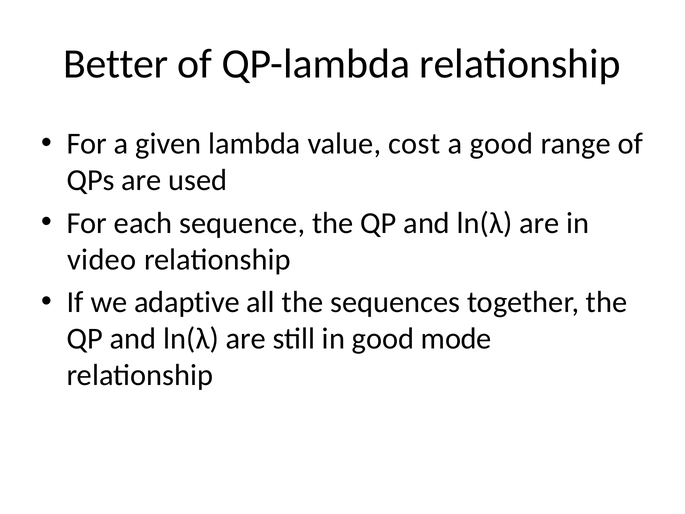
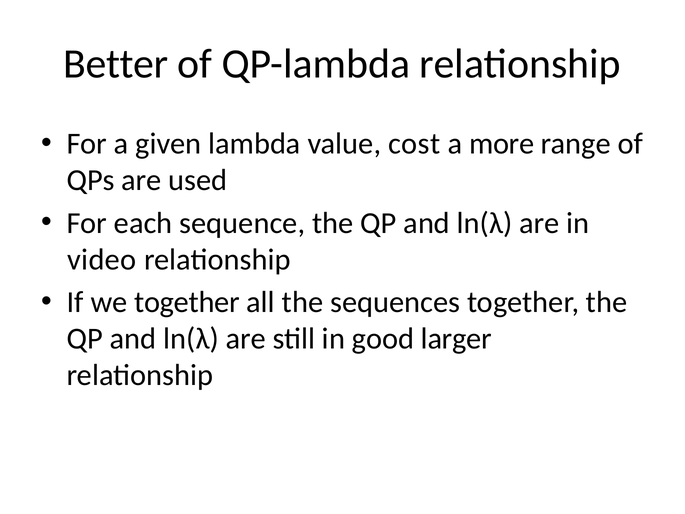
a good: good -> more
we adaptive: adaptive -> together
mode: mode -> larger
